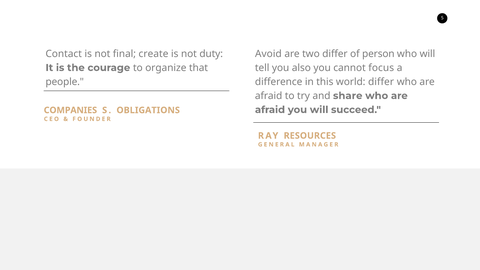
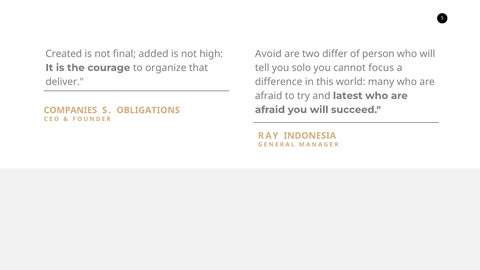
Contact: Contact -> Created
create: create -> added
duty: duty -> high
also: also -> solo
people: people -> deliver
world differ: differ -> many
share: share -> latest
RESOURCES: RESOURCES -> INDONESIA
